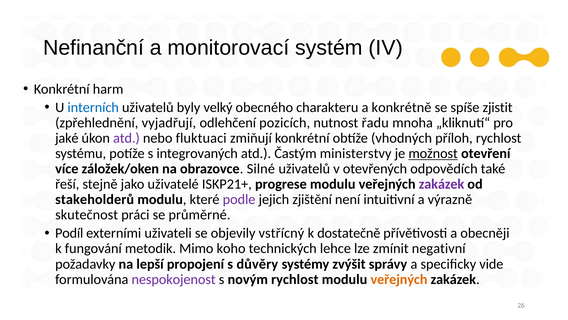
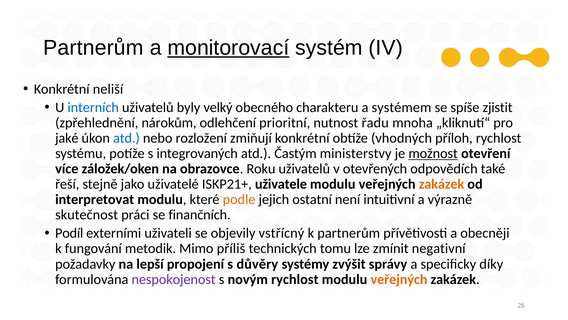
Nefinanční at (94, 48): Nefinanční -> Partnerům
monitorovací underline: none -> present
harm: harm -> neliší
konkrétně: konkrétně -> systémem
vyjadřují: vyjadřují -> nárokům
pozicích: pozicích -> prioritní
atd at (126, 138) colour: purple -> blue
fluktuaci: fluktuaci -> rozložení
Silné: Silné -> Roku
progrese: progrese -> uživatele
zakázek at (442, 184) colour: purple -> orange
stakeholderů: stakeholderů -> interpretovat
podle colour: purple -> orange
zjištění: zjištění -> ostatní
průměrné: průměrné -> finančních
k dostatečně: dostatečně -> partnerům
koho: koho -> příliš
lehce: lehce -> tomu
vide: vide -> díky
